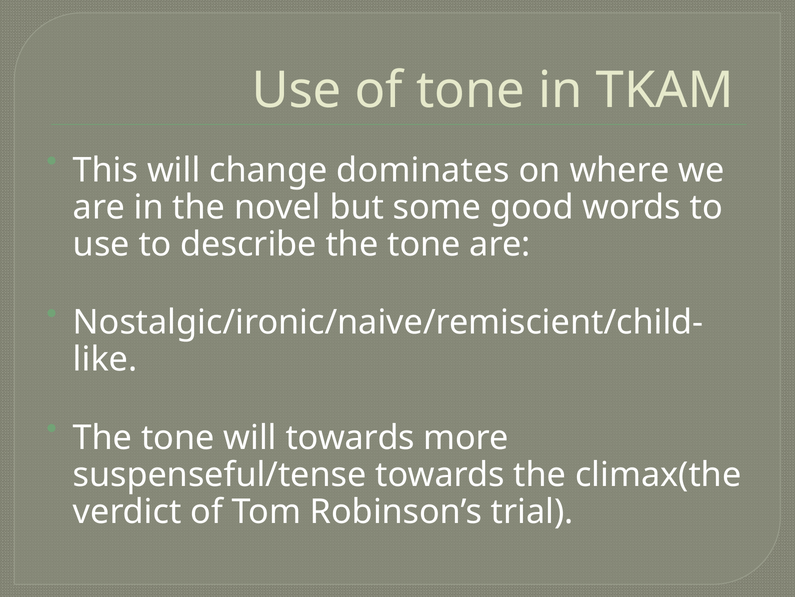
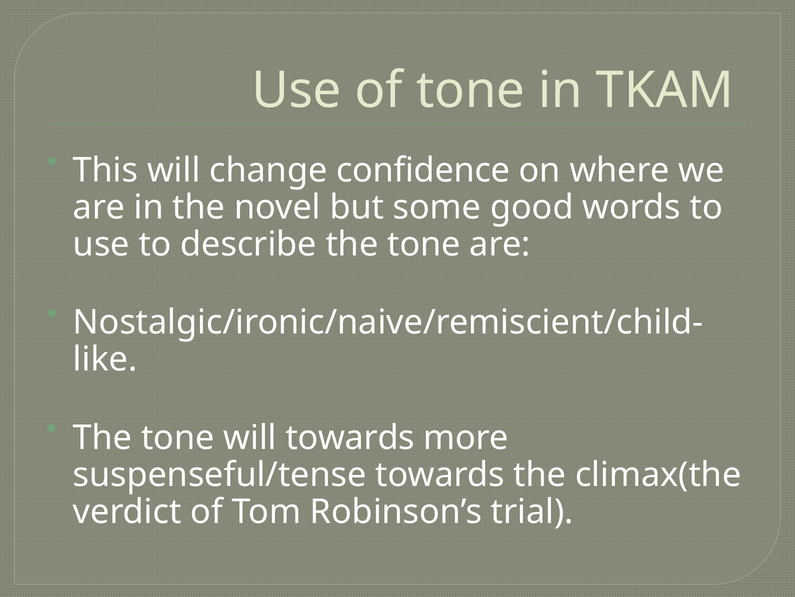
dominates: dominates -> confidence
